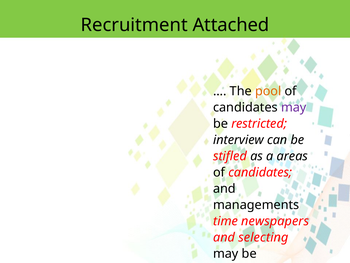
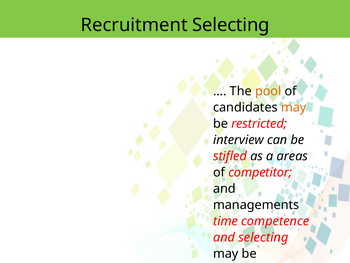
Recruitment Attached: Attached -> Selecting
may at (294, 107) colour: purple -> orange
candidates at (260, 172): candidates -> competitor
newspapers: newspapers -> competence
